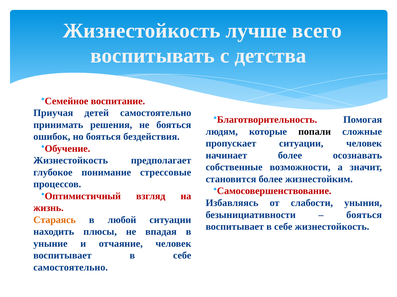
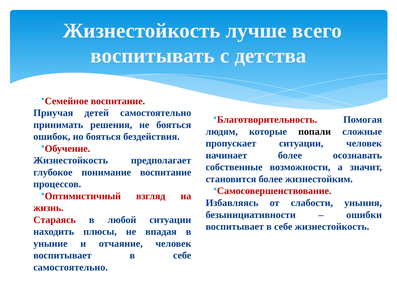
понимание стрессовые: стрессовые -> воспитание
бояться at (364, 215): бояться -> ошибки
Стараясь colour: orange -> red
